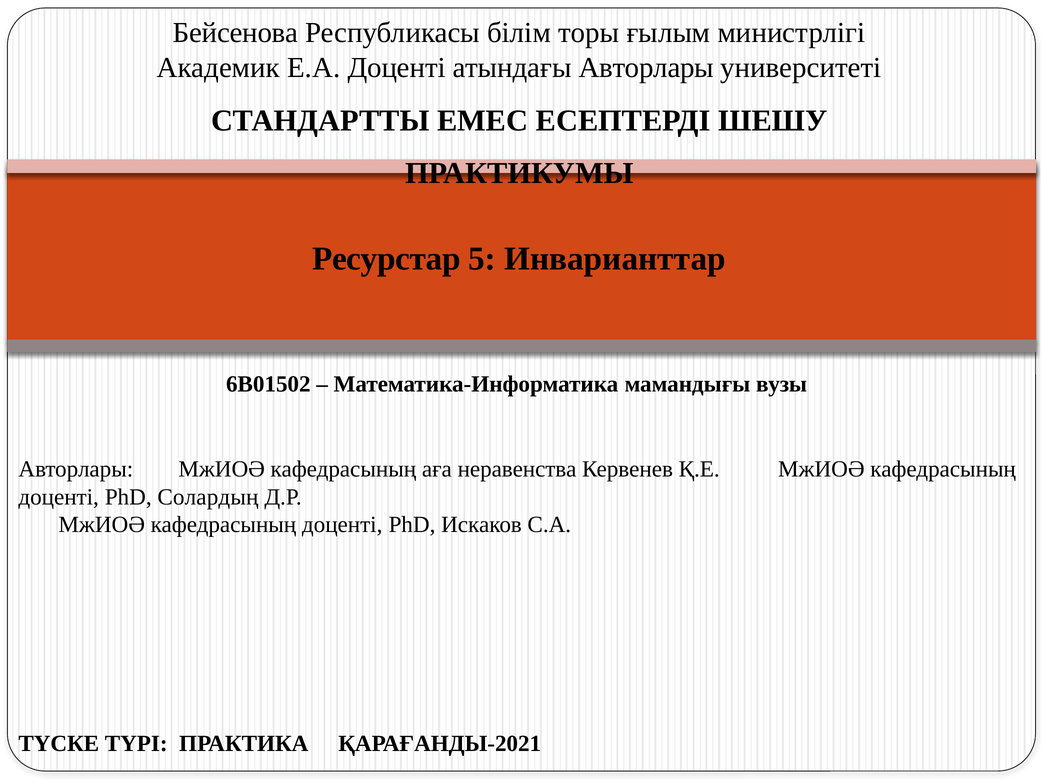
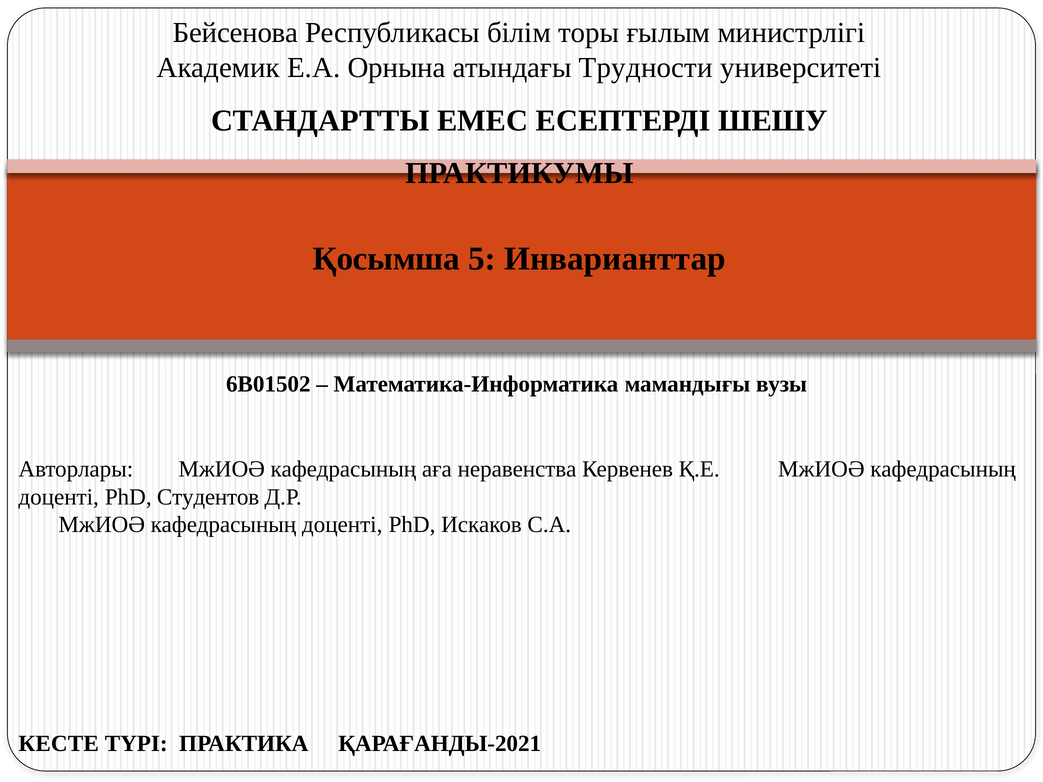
Е.А Доценті: Доценті -> Орнына
атындағы Авторлары: Авторлары -> Трудности
Ресурстар: Ресурстар -> Қосымша
Солардың: Солардың -> Студентов
ТҮСКЕ: ТҮСКЕ -> КЕСТЕ
